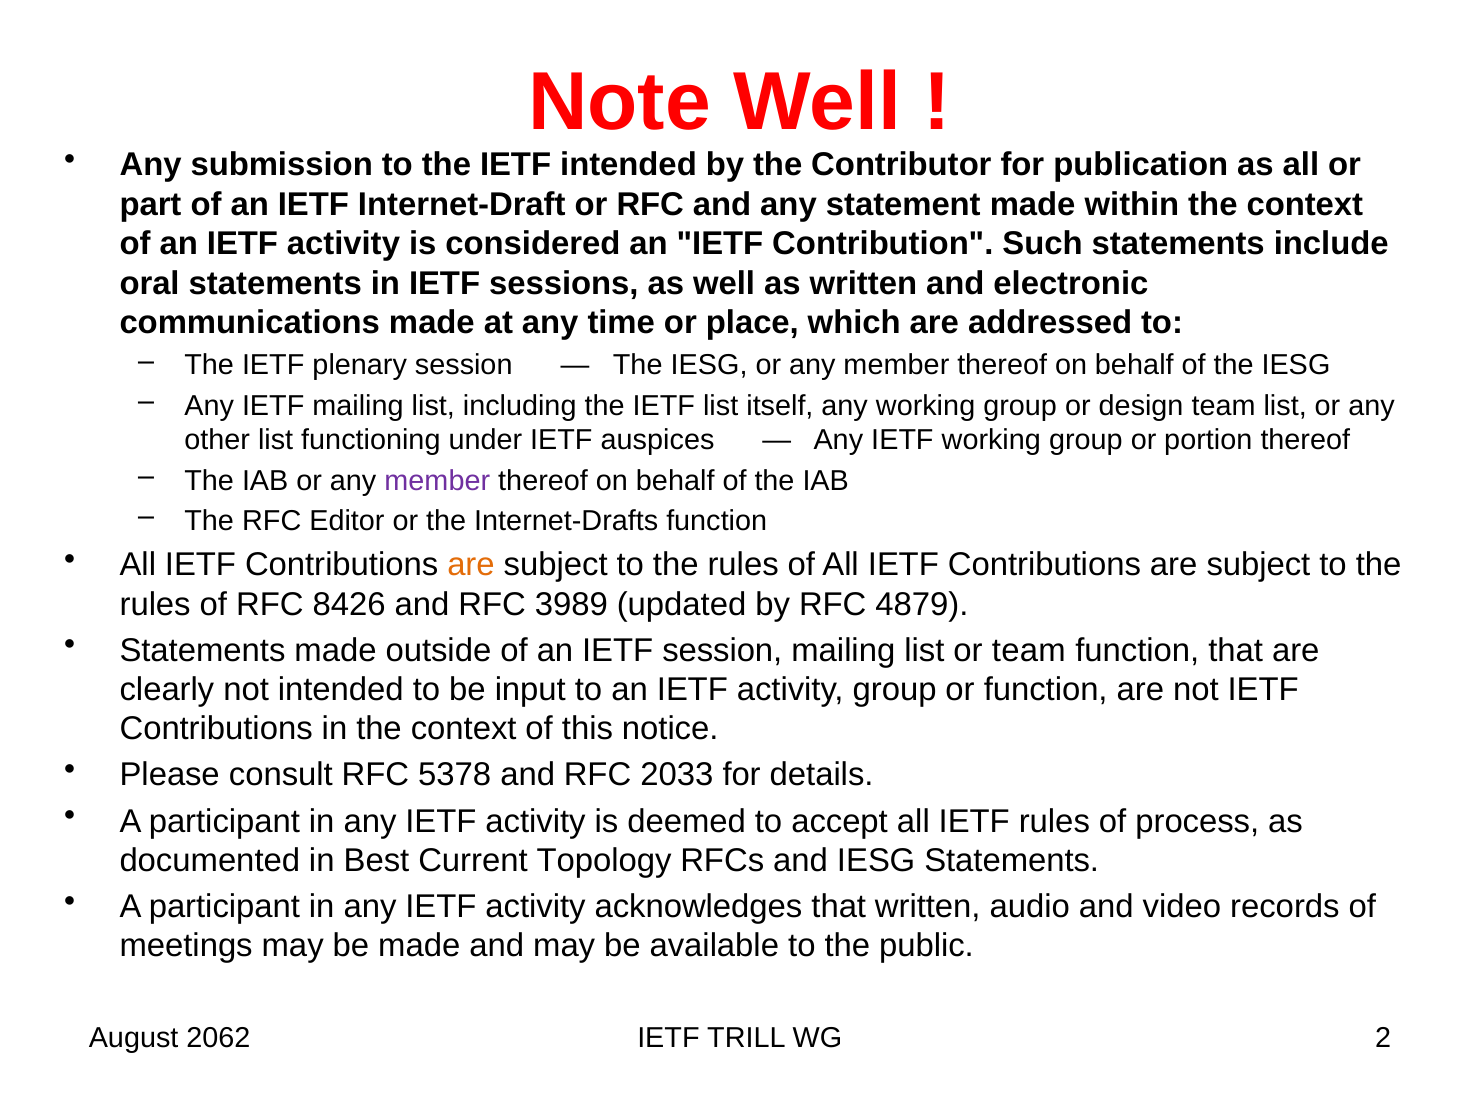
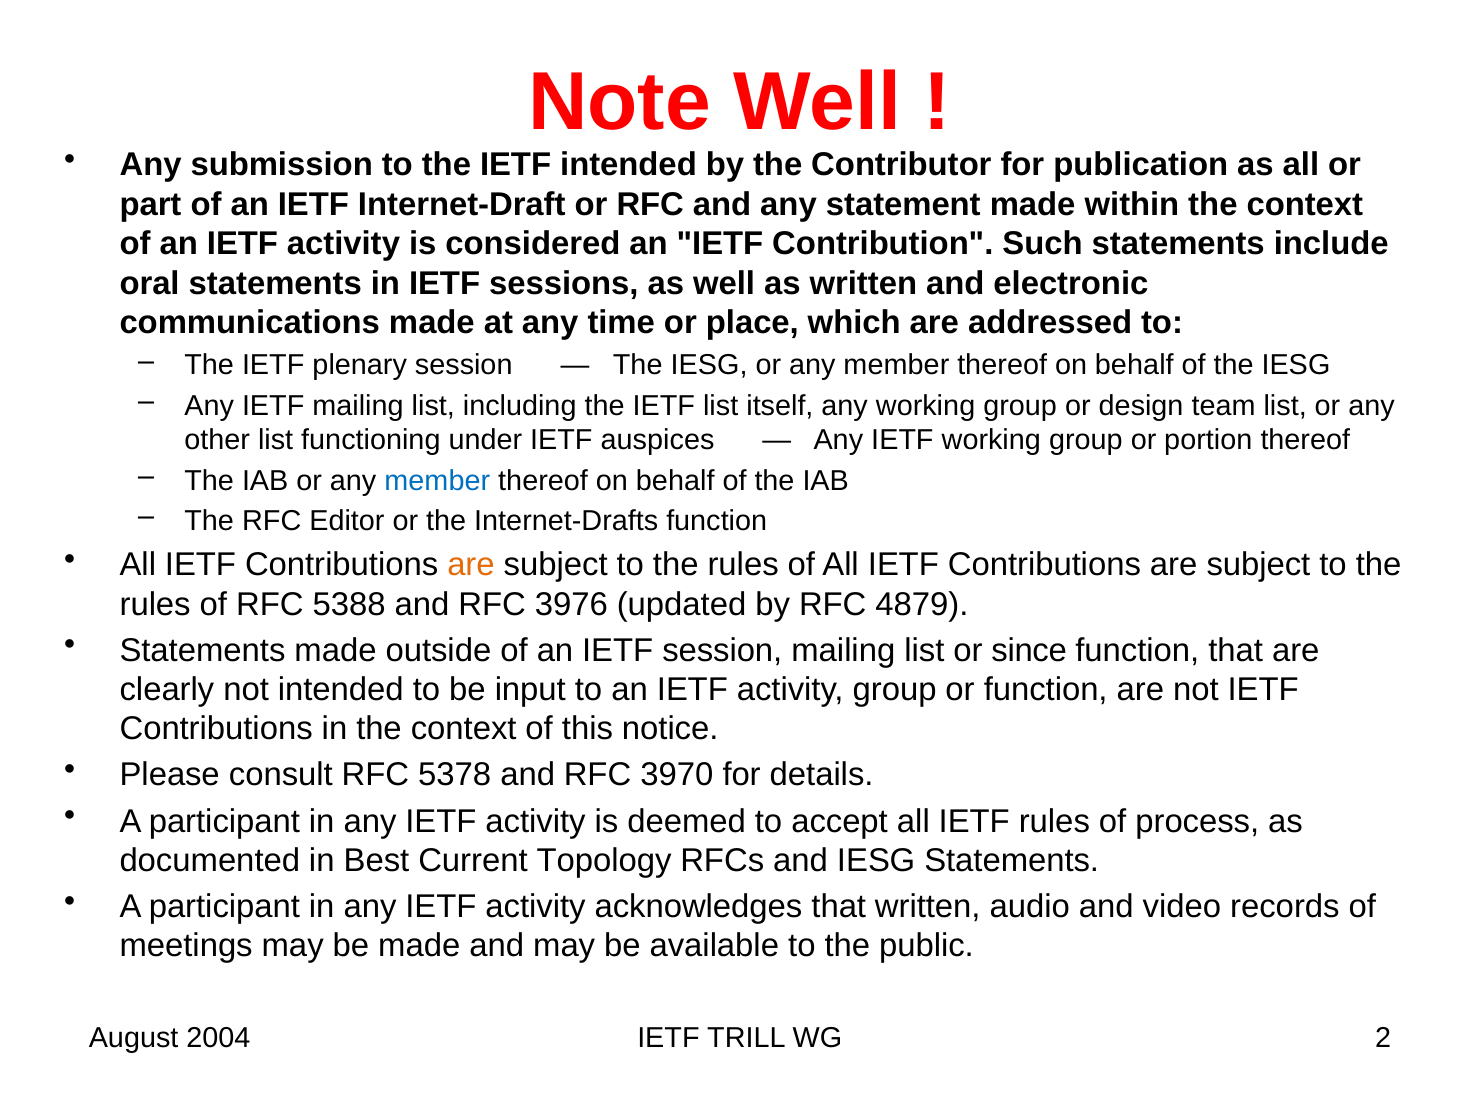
member at (437, 481) colour: purple -> blue
8426: 8426 -> 5388
3989: 3989 -> 3976
or team: team -> since
2033: 2033 -> 3970
2062: 2062 -> 2004
